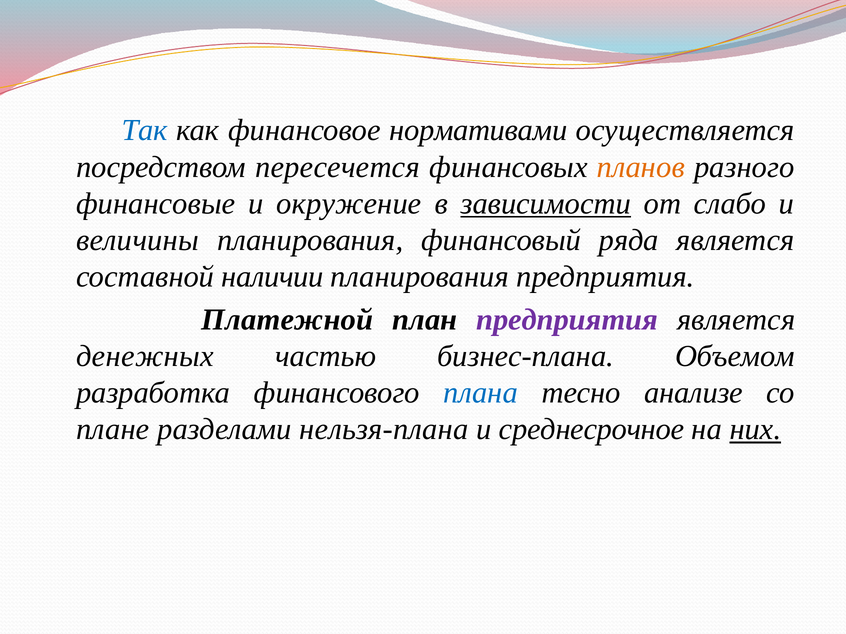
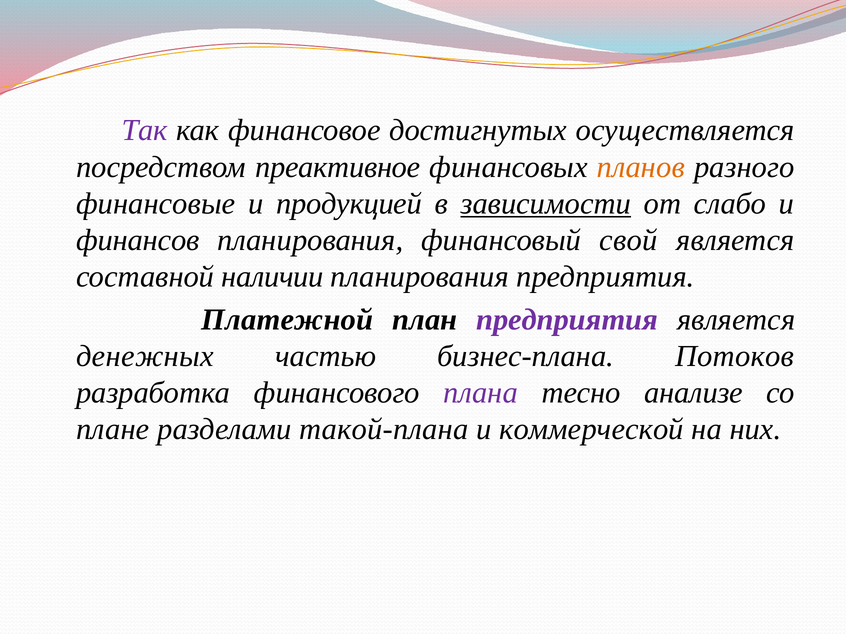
Так colour: blue -> purple
нормативами: нормативами -> достигнутых
пересечется: пересечется -> преактивное
окружение: окружение -> продукцией
величины: величины -> финансов
ряда: ряда -> свой
Объемом: Объемом -> Потоков
плана colour: blue -> purple
нельзя-плана: нельзя-плана -> такой-плана
среднесрочное: среднесрочное -> коммерческой
них underline: present -> none
